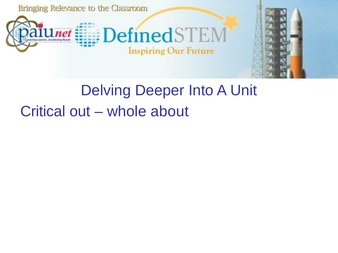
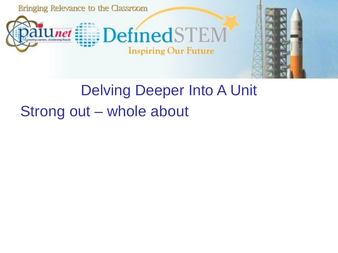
Critical: Critical -> Strong
